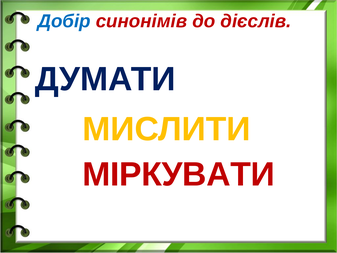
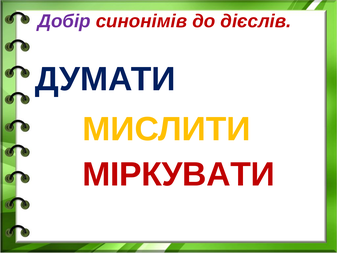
Добір colour: blue -> purple
